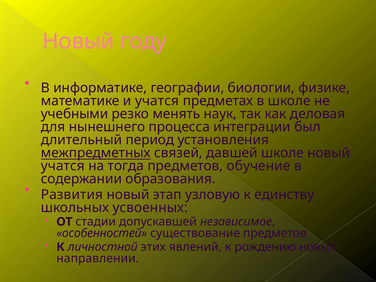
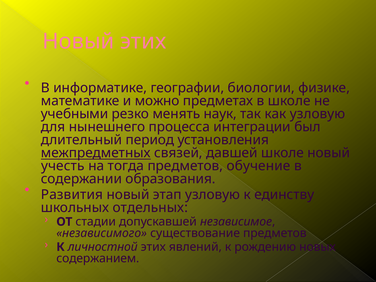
Новый году: году -> этих
и учатся: учатся -> можно
как деловая: деловая -> узловую
учатся at (63, 166): учатся -> учесть
усвоенных: усвоенных -> отдельных
особенностей: особенностей -> независимого
направлении: направлении -> содержанием
